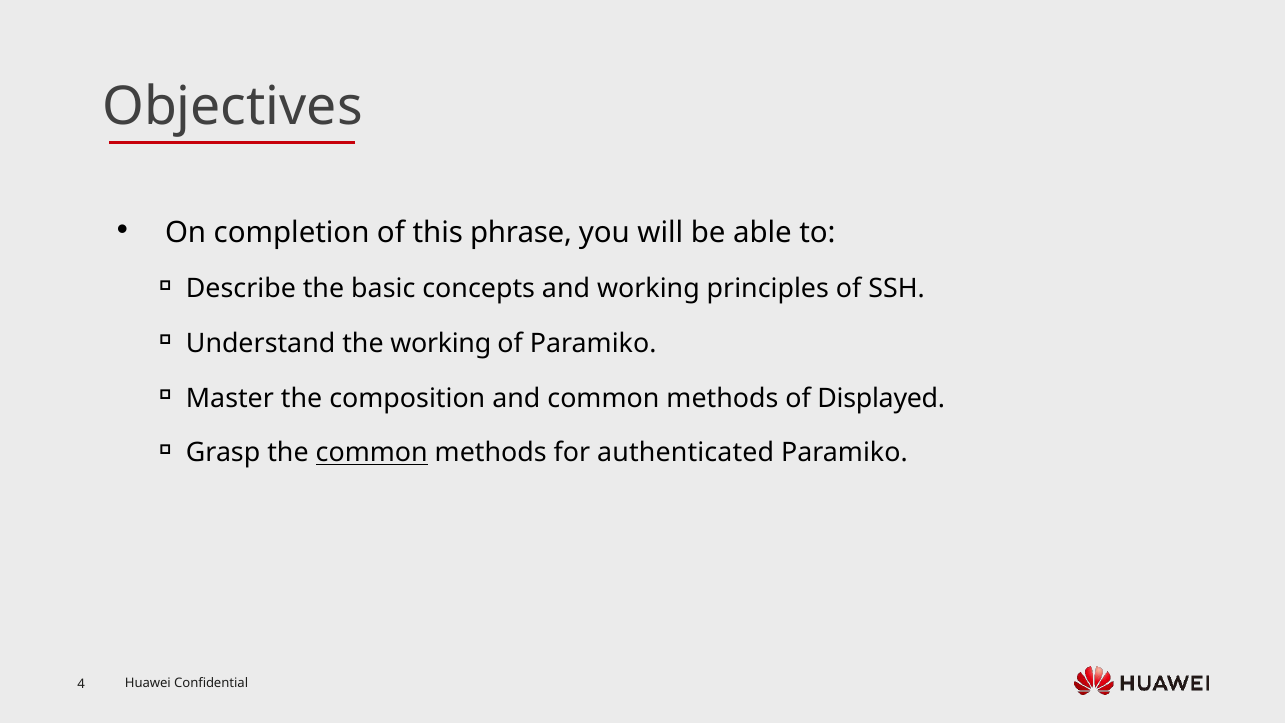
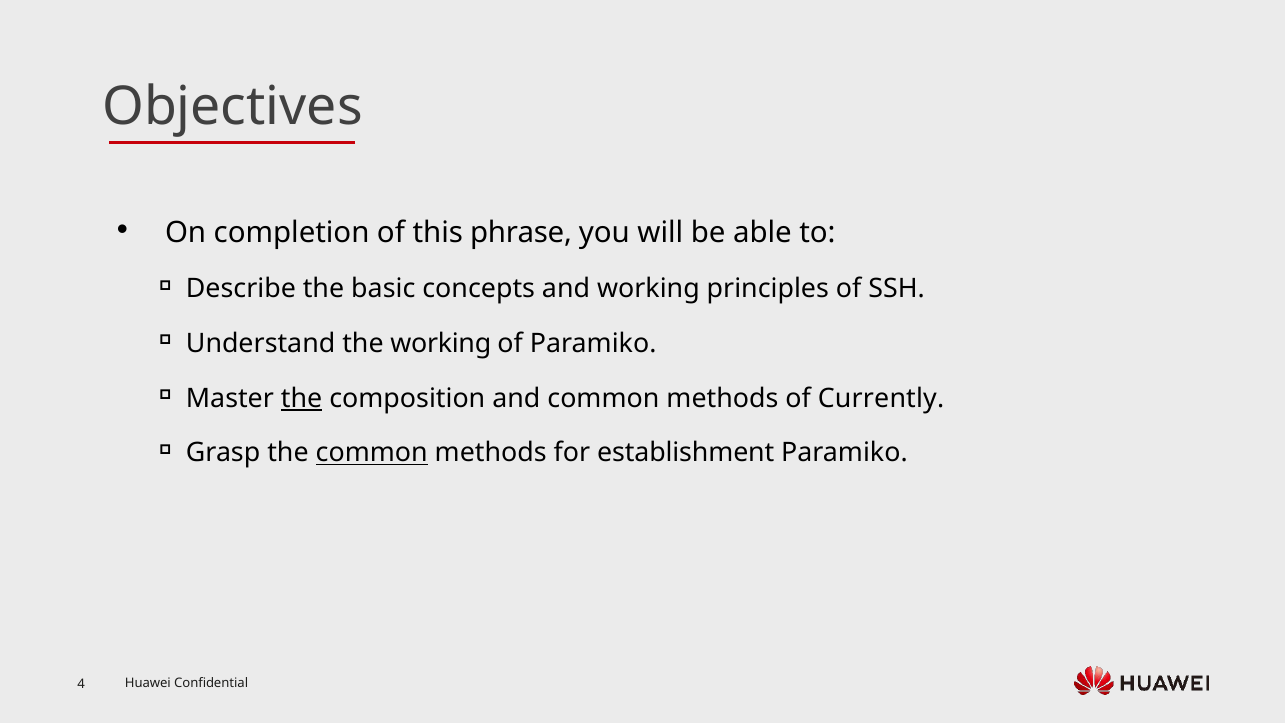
the at (302, 398) underline: none -> present
Displayed: Displayed -> Currently
authenticated: authenticated -> establishment
